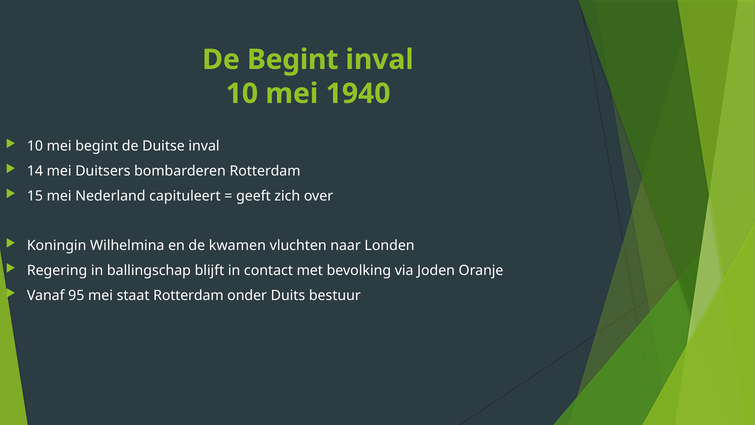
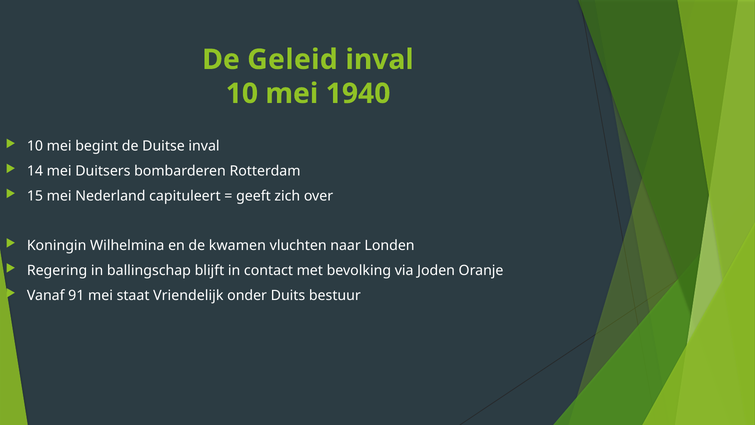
De Begint: Begint -> Geleid
95: 95 -> 91
staat Rotterdam: Rotterdam -> Vriendelijk
